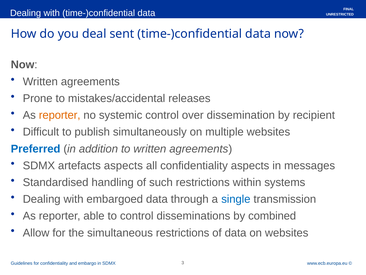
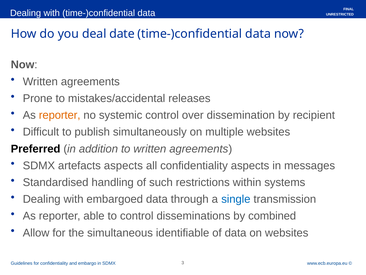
sent: sent -> date
Preferred colour: blue -> black
simultaneous restrictions: restrictions -> identifiable
